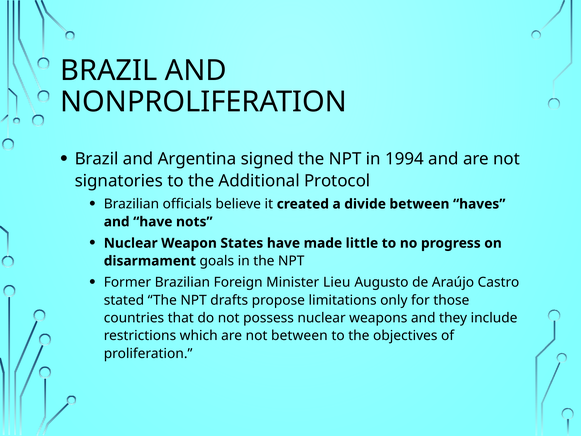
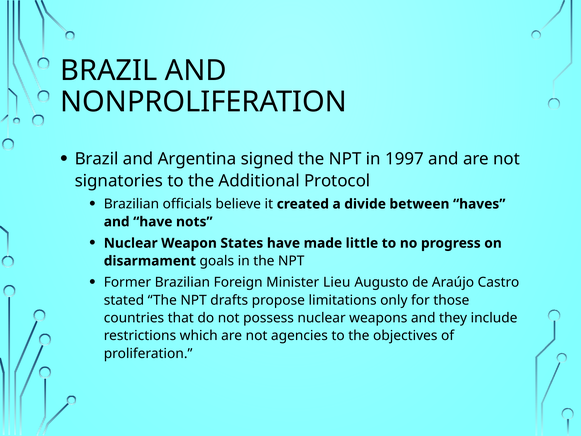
1994: 1994 -> 1997
not between: between -> agencies
